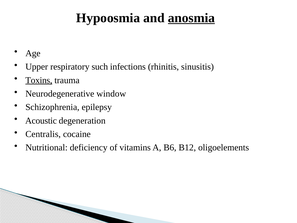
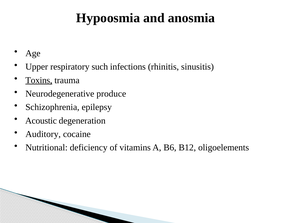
anosmia underline: present -> none
window: window -> produce
Centralis: Centralis -> Auditory
